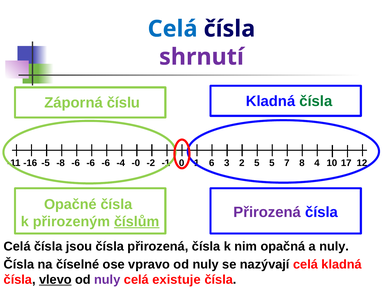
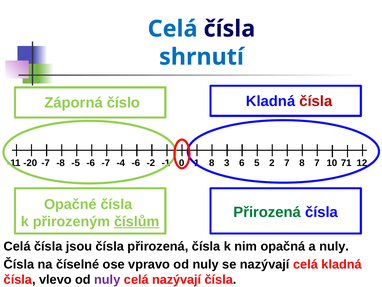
shrnutí colour: purple -> blue
čísla at (316, 101) colour: green -> red
číslu: číslu -> číslo
-16: -16 -> -20
17: 17 -> 71
-5 at (46, 163): -5 -> -7
-6 at (76, 163): -6 -> -5
-6 at (106, 163): -6 -> -7
-0 at (136, 163): -0 -> -6
6 at (212, 163): 6 -> 8
2: 2 -> 6
5 5: 5 -> 2
8 4: 4 -> 7
Přirozená at (267, 212) colour: purple -> green
vlevo underline: present -> none
celá existuje: existuje -> nazývají
